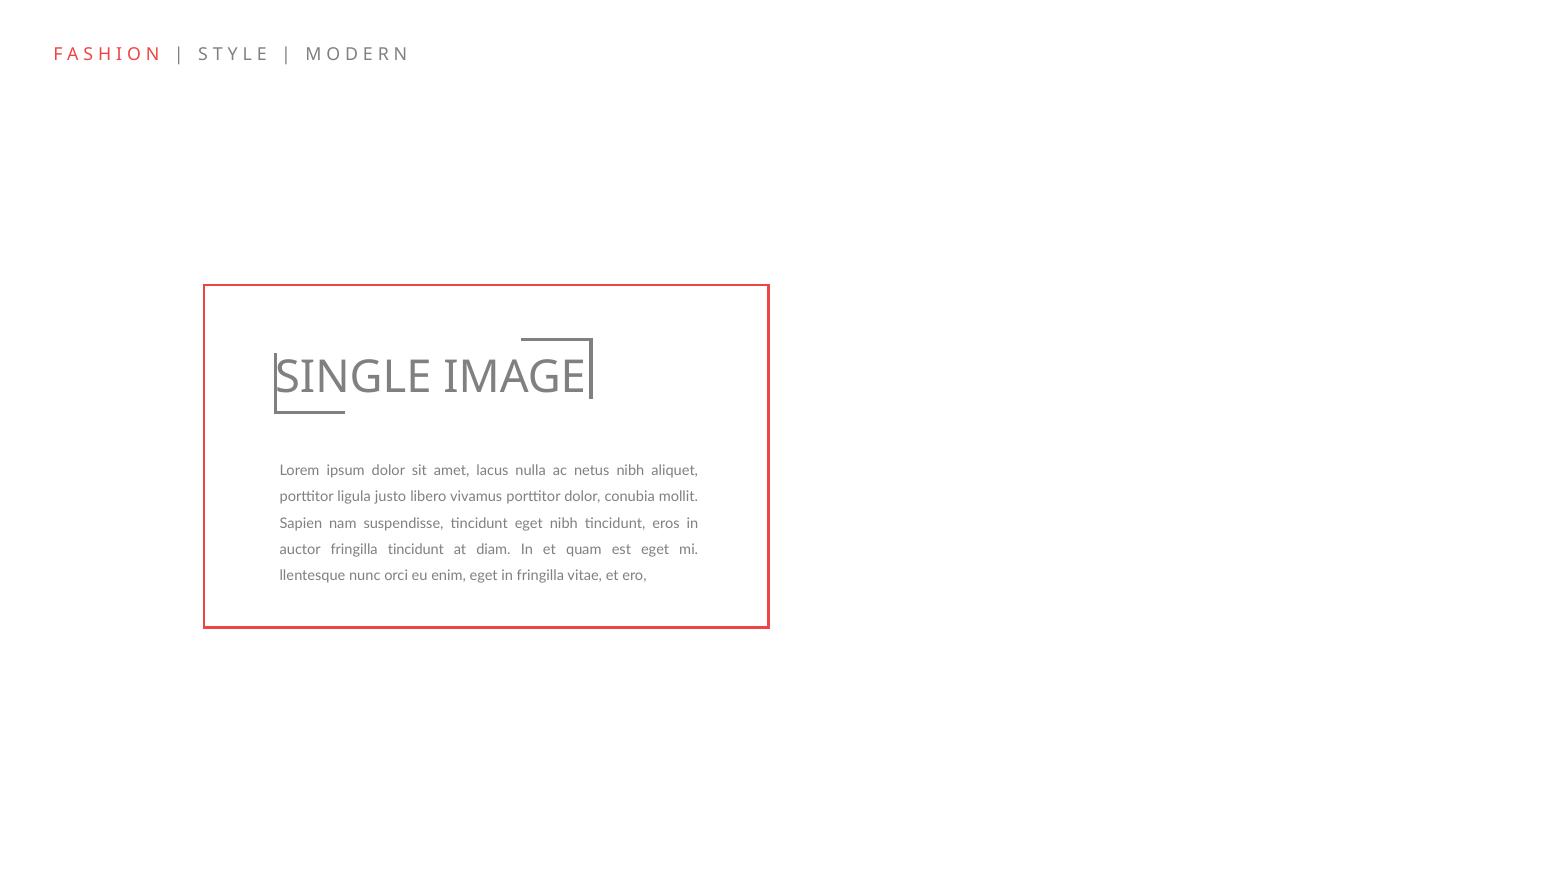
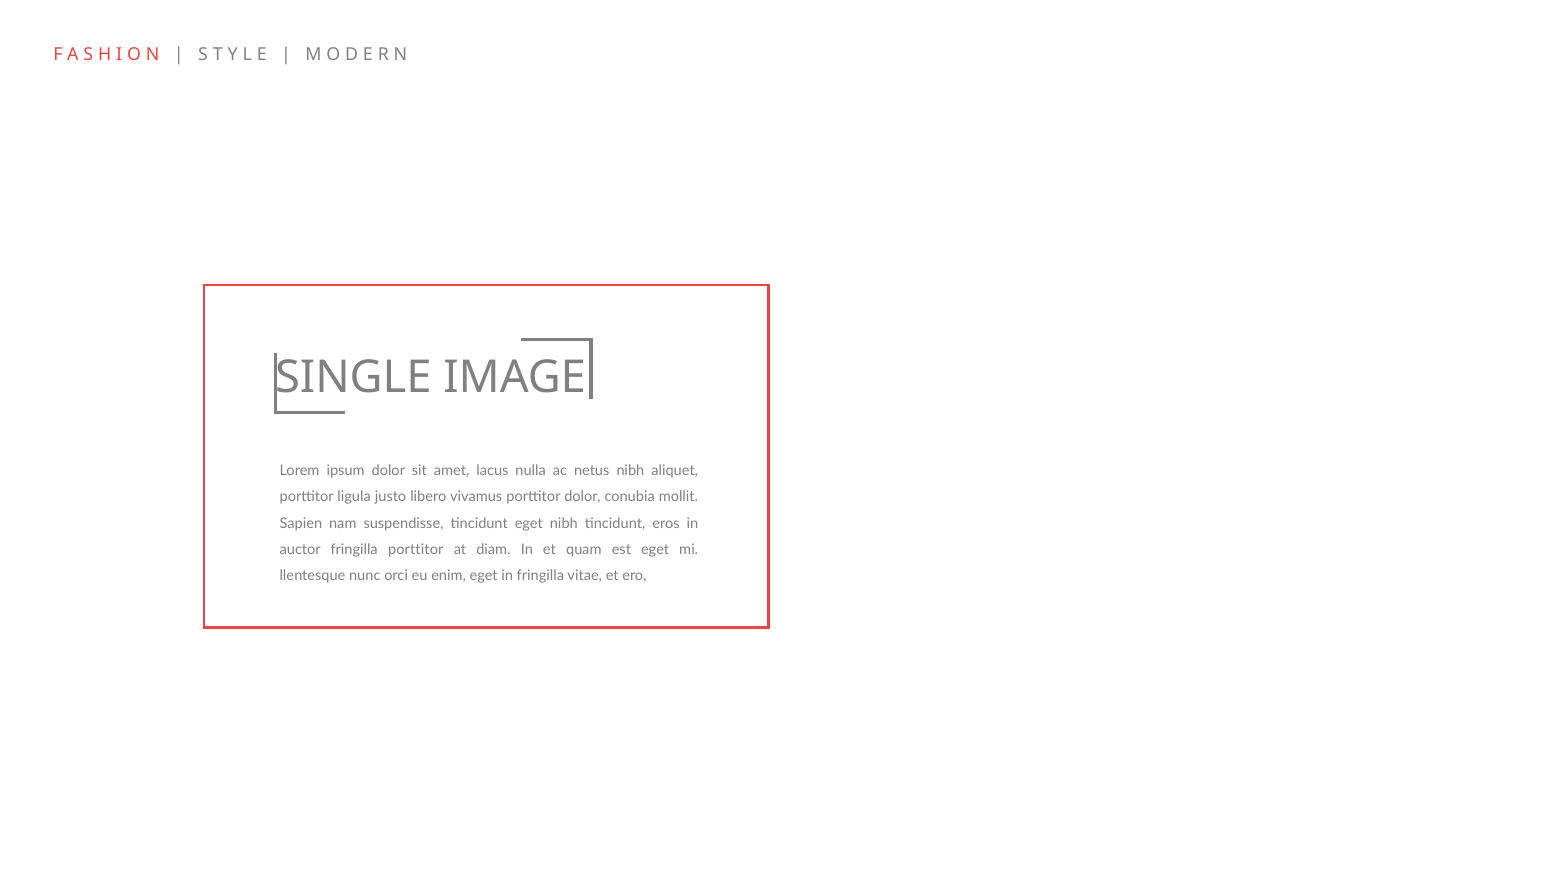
fringilla tincidunt: tincidunt -> porttitor
